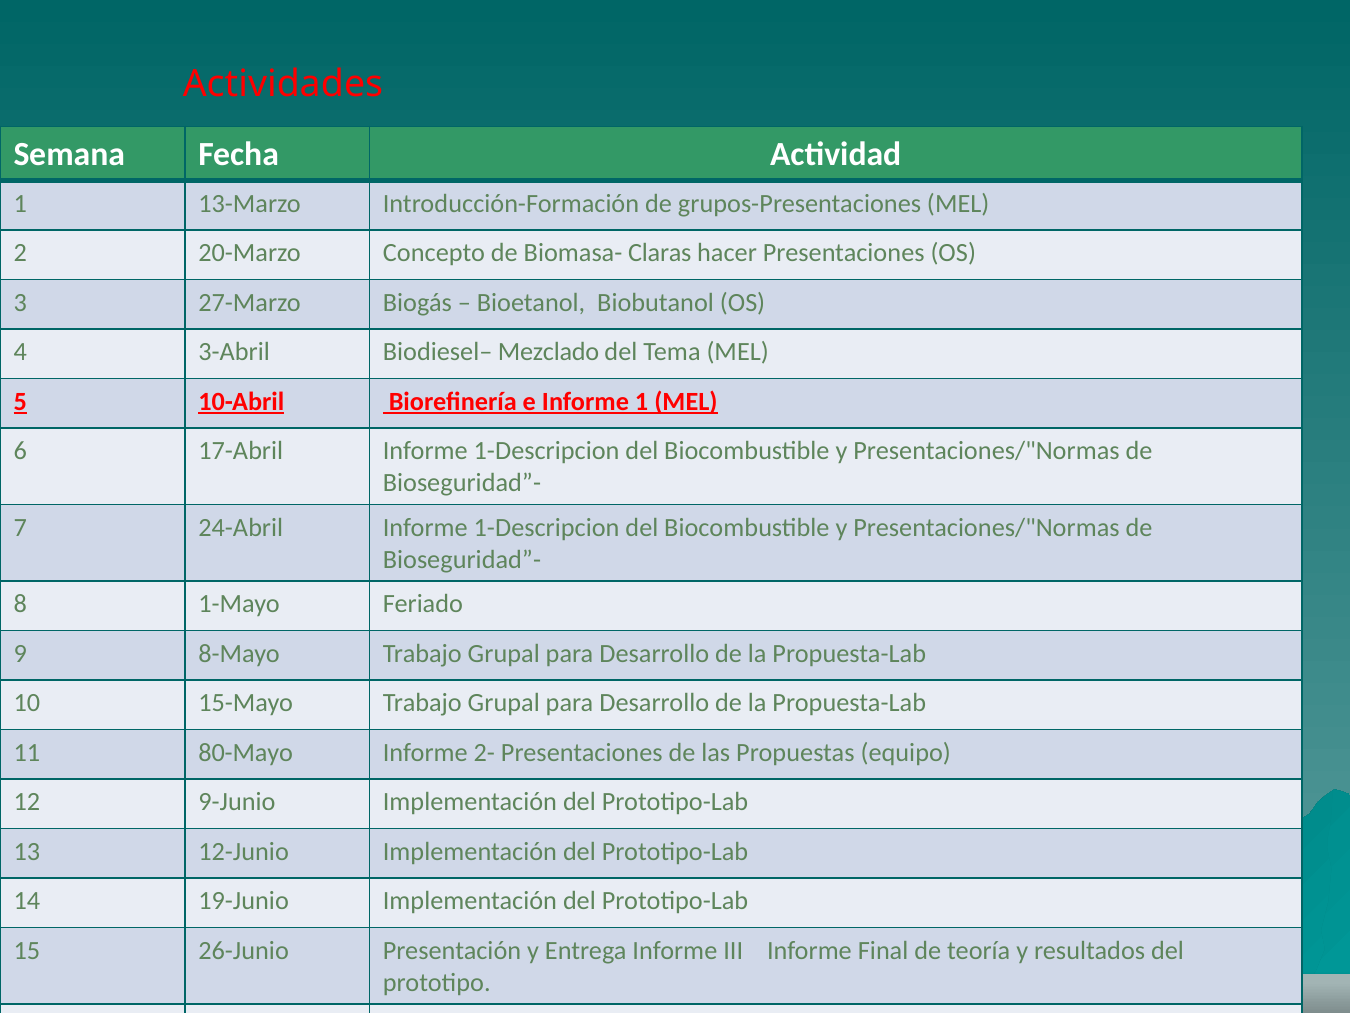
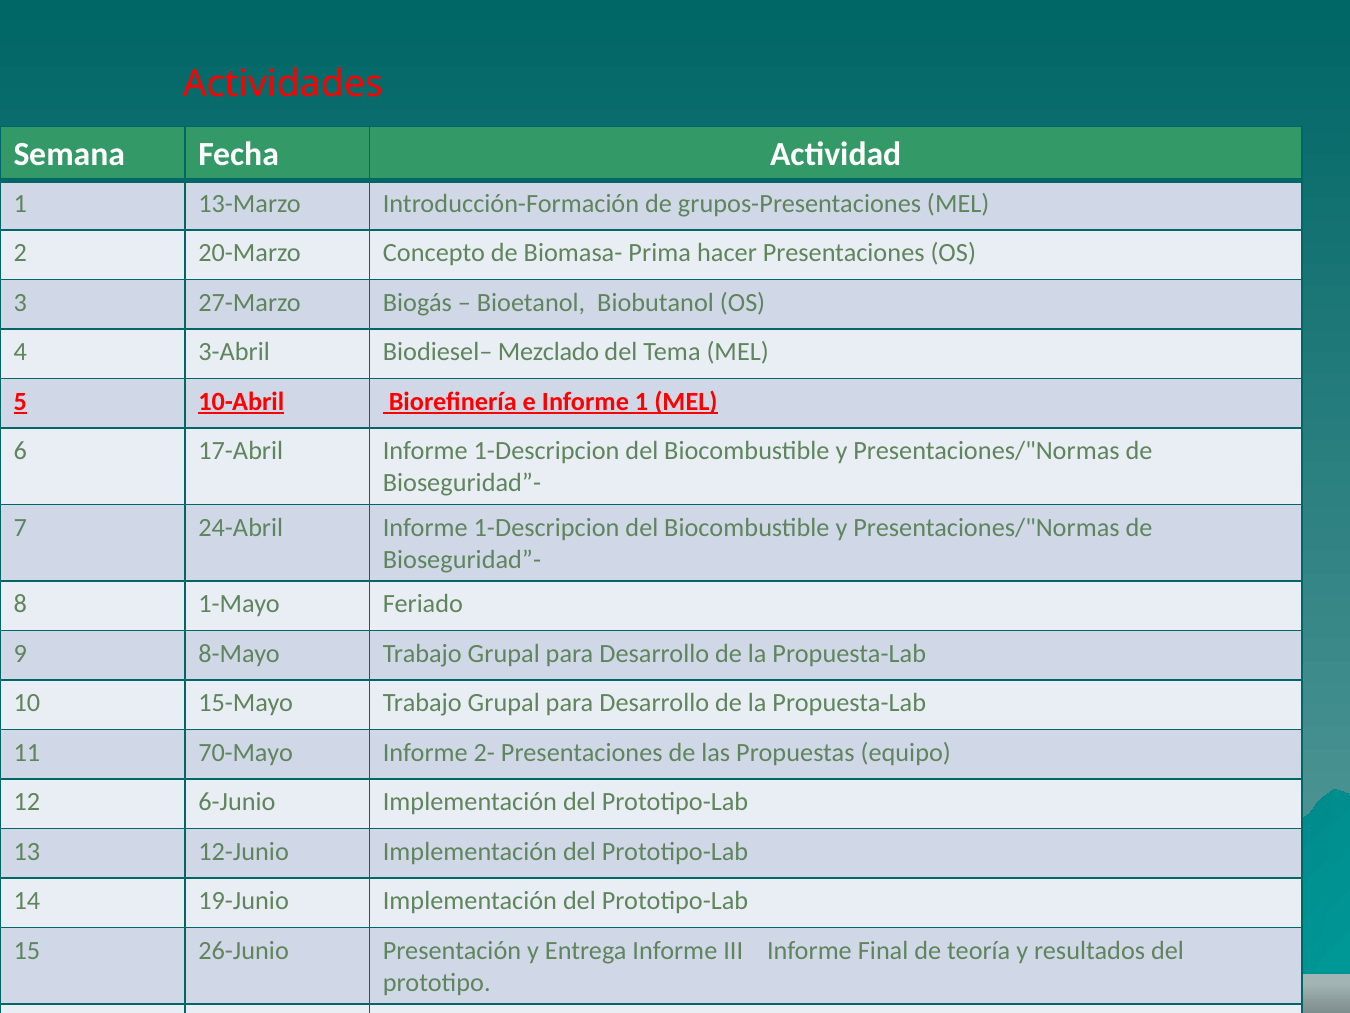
Claras: Claras -> Prima
80-Mayo: 80-Mayo -> 70-Mayo
9-Junio: 9-Junio -> 6-Junio
